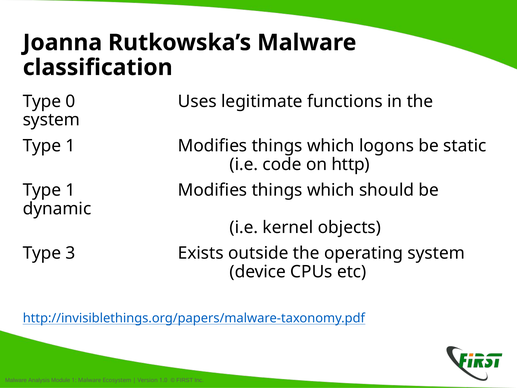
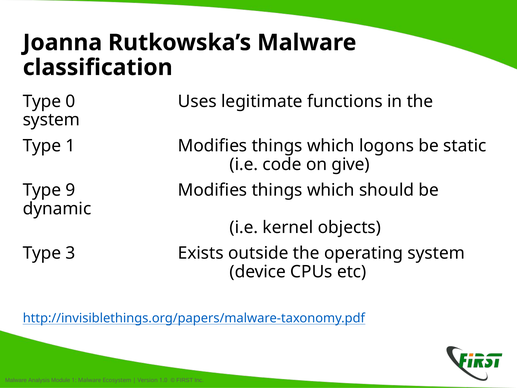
http: http -> give
1 at (71, 190): 1 -> 9
